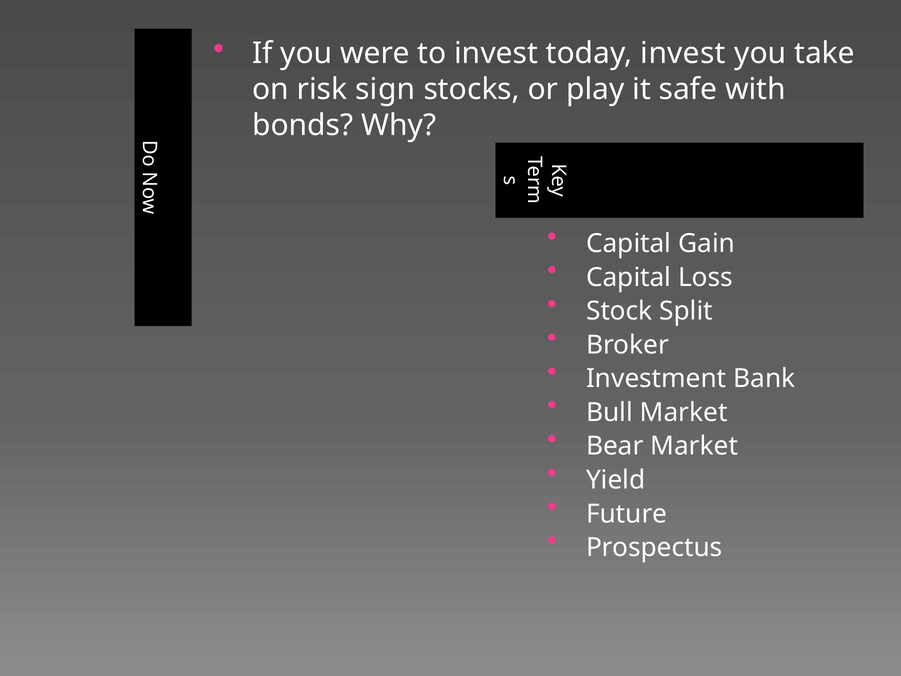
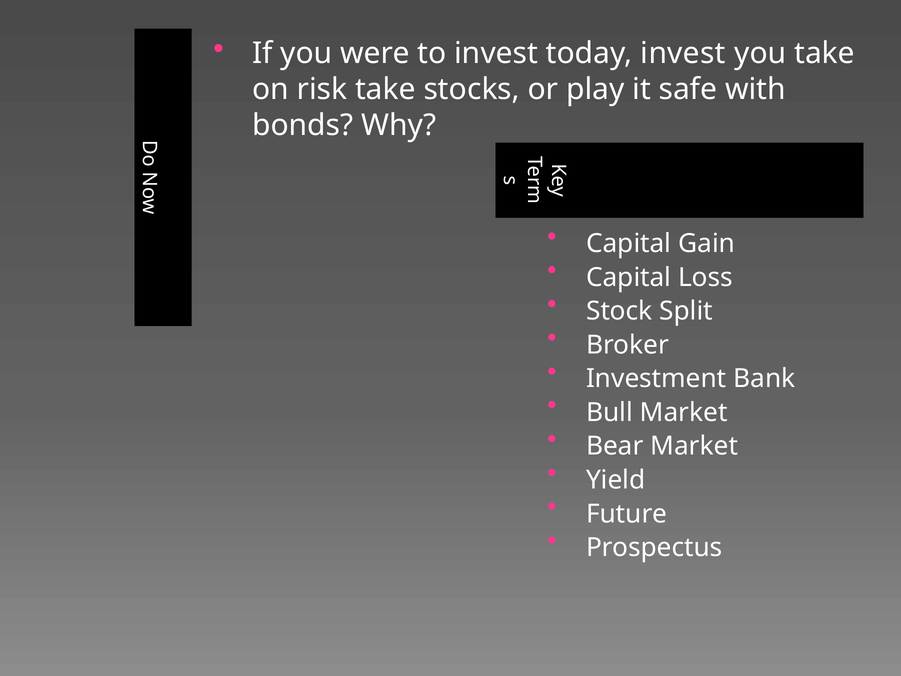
risk sign: sign -> take
